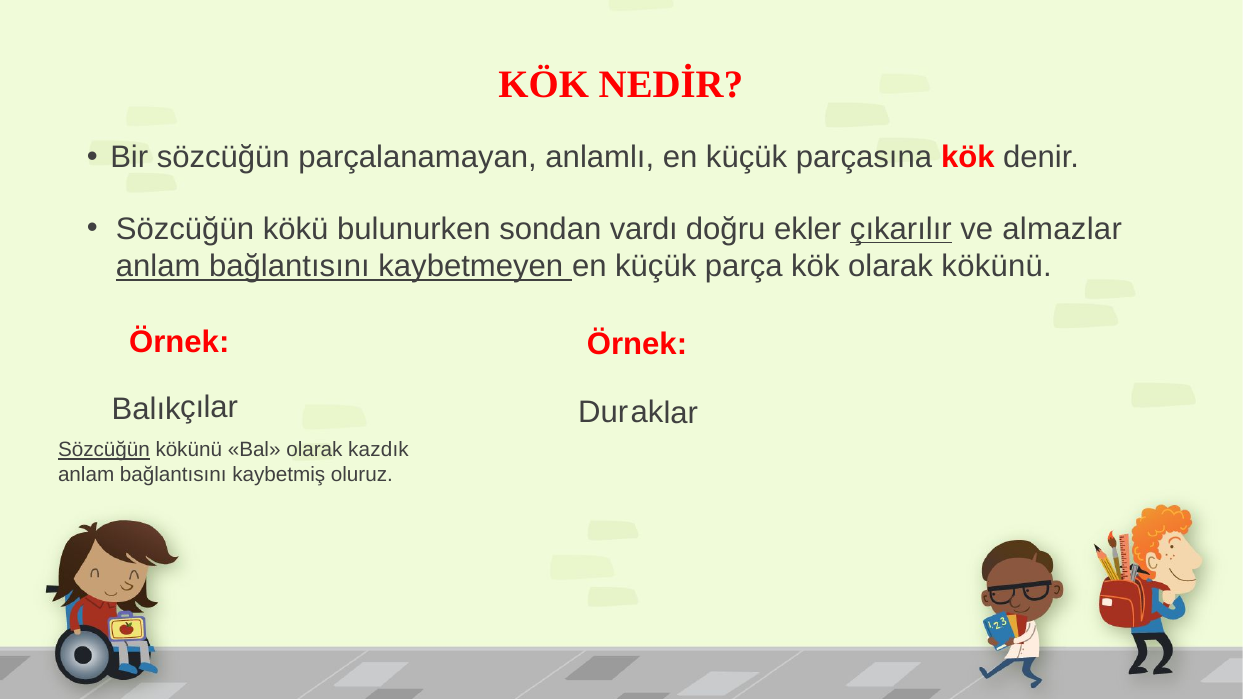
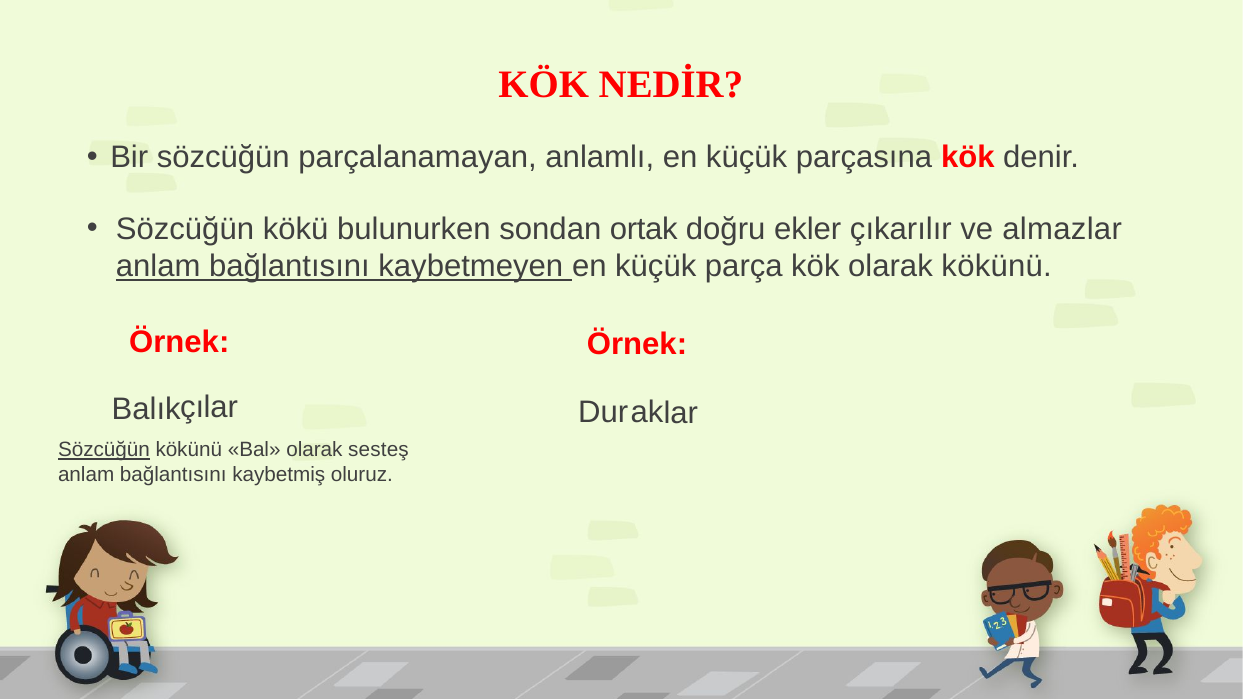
vardı: vardı -> ortak
çıkarılır underline: present -> none
kazdık: kazdık -> sesteş
